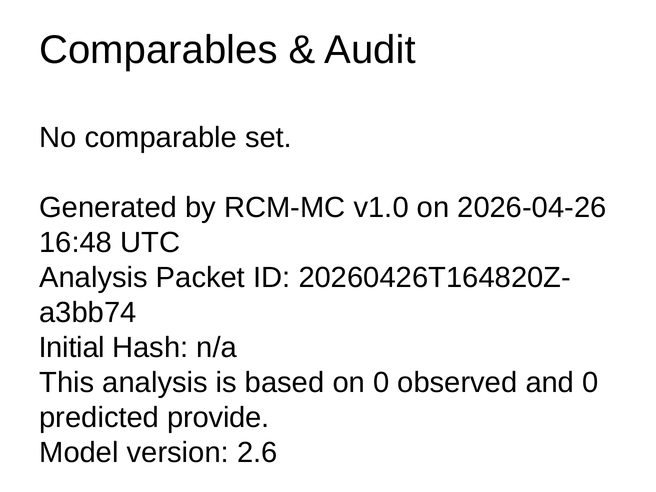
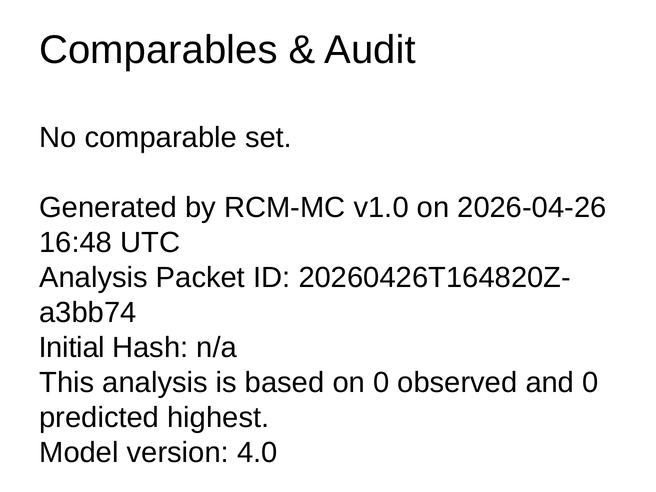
provide: provide -> highest
2.6: 2.6 -> 4.0
